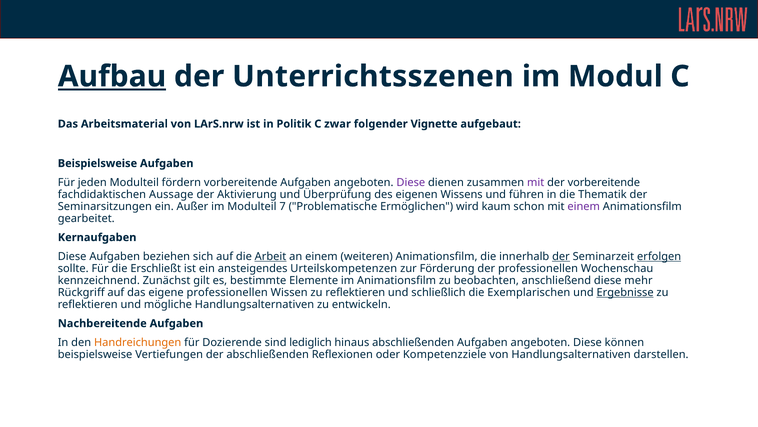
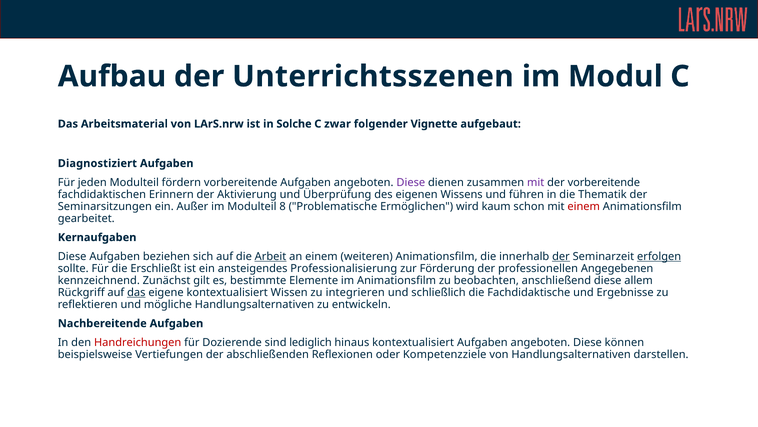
Aufbau underline: present -> none
Politik: Politik -> Solche
Beispielsweise at (97, 163): Beispielsweise -> Diagnostiziert
Aussage: Aussage -> Erinnern
7: 7 -> 8
einem at (584, 206) colour: purple -> red
Urteilskompetenzen: Urteilskompetenzen -> Professionalisierung
Wochenschau: Wochenschau -> Angegebenen
mehr: mehr -> allem
das at (136, 292) underline: none -> present
eigene professionellen: professionellen -> kontextualisiert
Wissen zu reflektieren: reflektieren -> integrieren
Exemplarischen: Exemplarischen -> Fachdidaktische
Ergebnisse underline: present -> none
Handreichungen colour: orange -> red
hinaus abschließenden: abschließenden -> kontextualisiert
